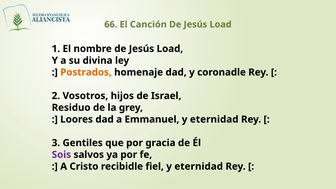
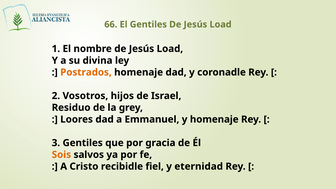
El Canción: Canción -> Gentiles
Emmanuel y eternidad: eternidad -> homenaje
Sois colour: purple -> orange
